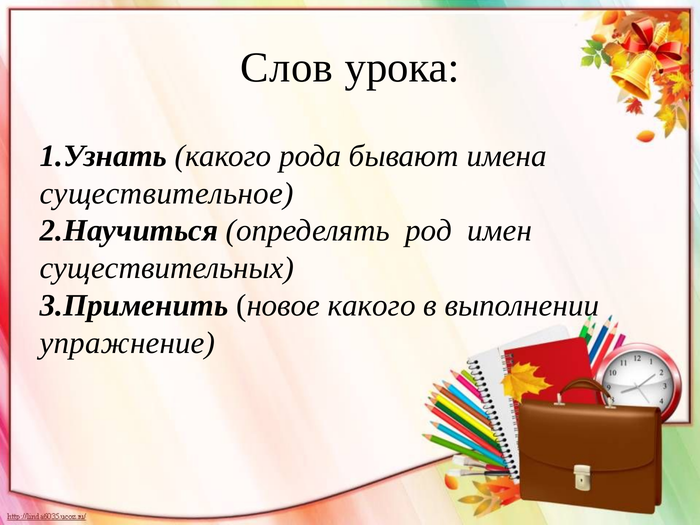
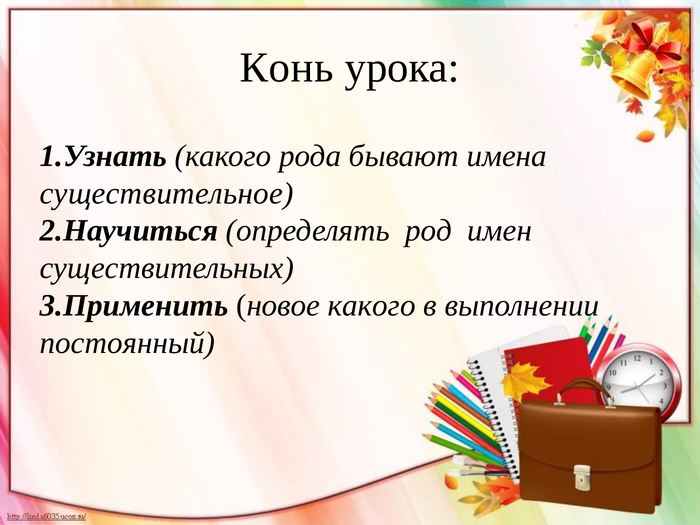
Слов: Слов -> Конь
упражнение: упражнение -> постоянный
